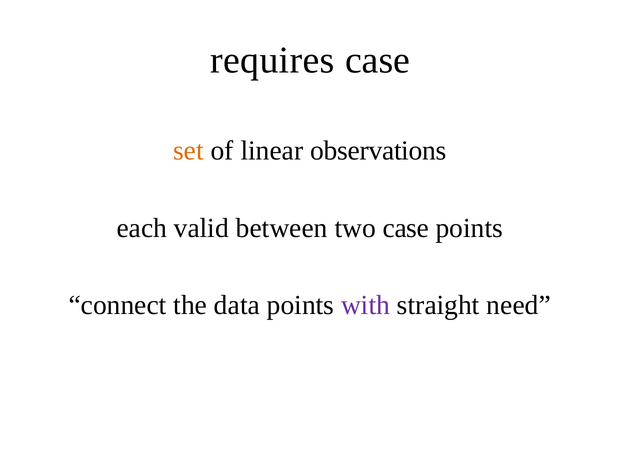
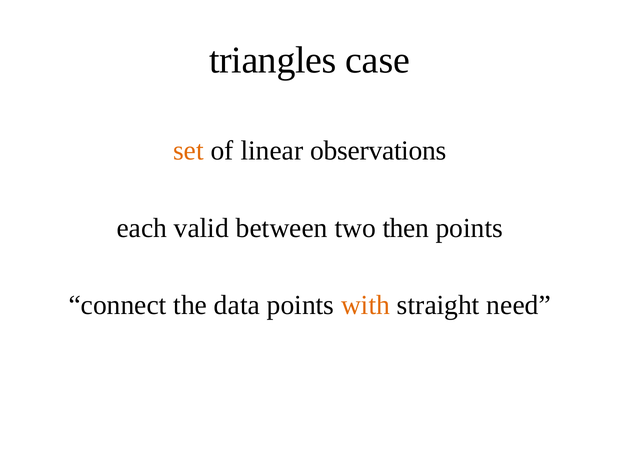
requires: requires -> triangles
two case: case -> then
with colour: purple -> orange
